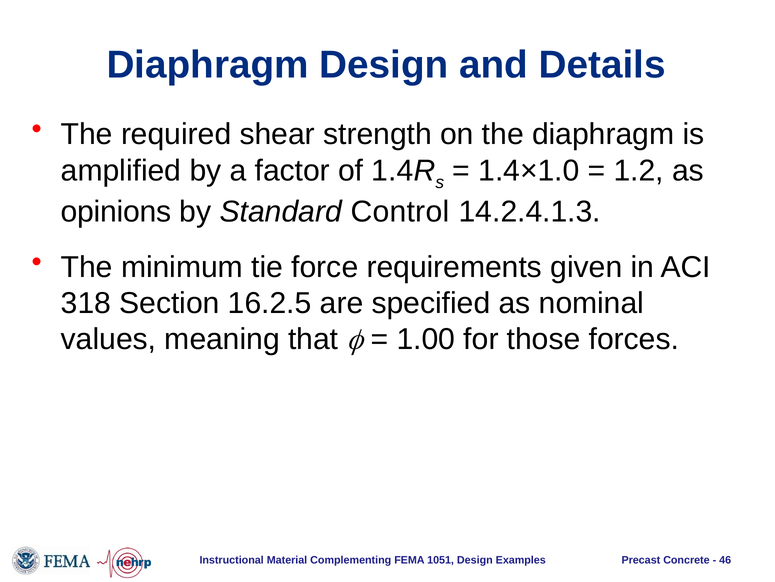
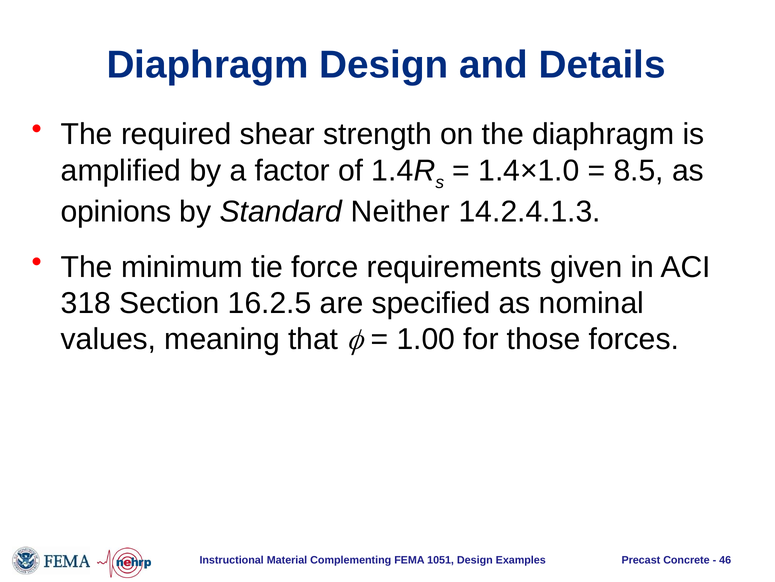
1.2: 1.2 -> 8.5
Control: Control -> Neither
